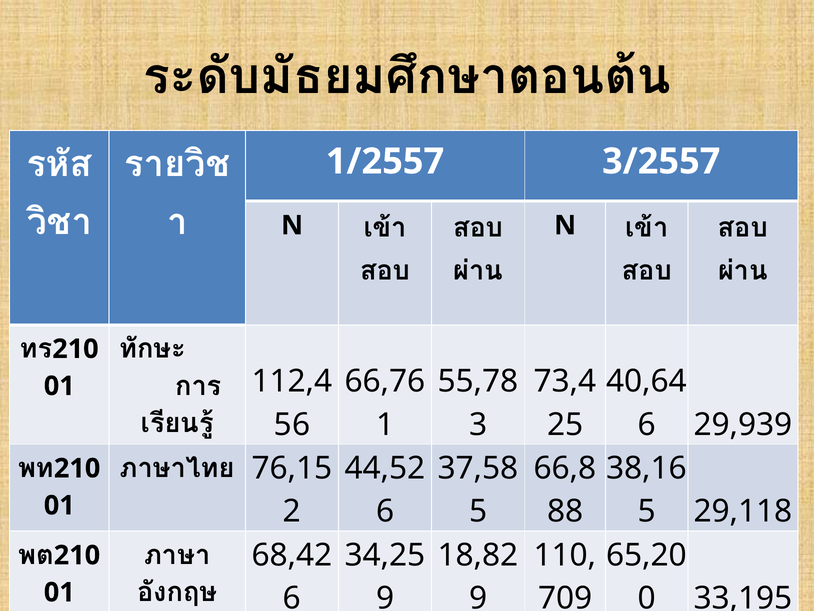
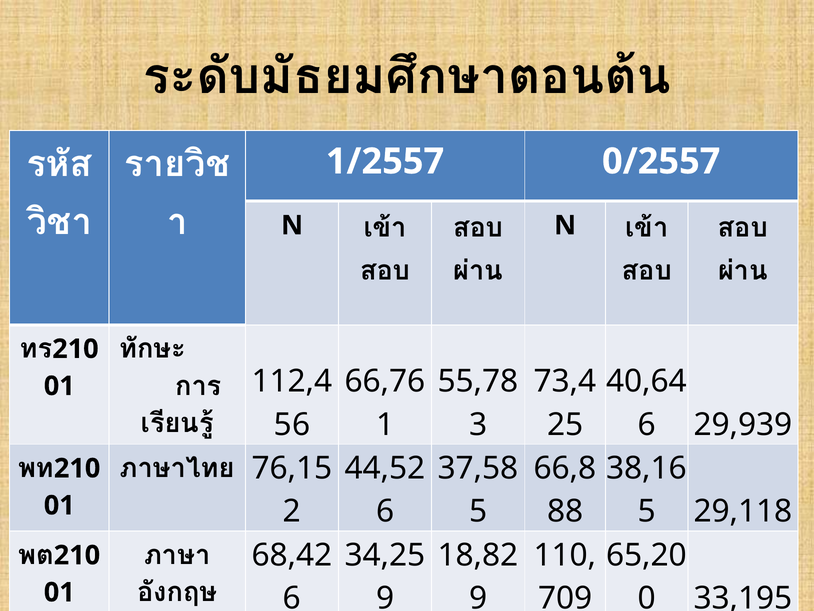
3/2557: 3/2557 -> 0/2557
